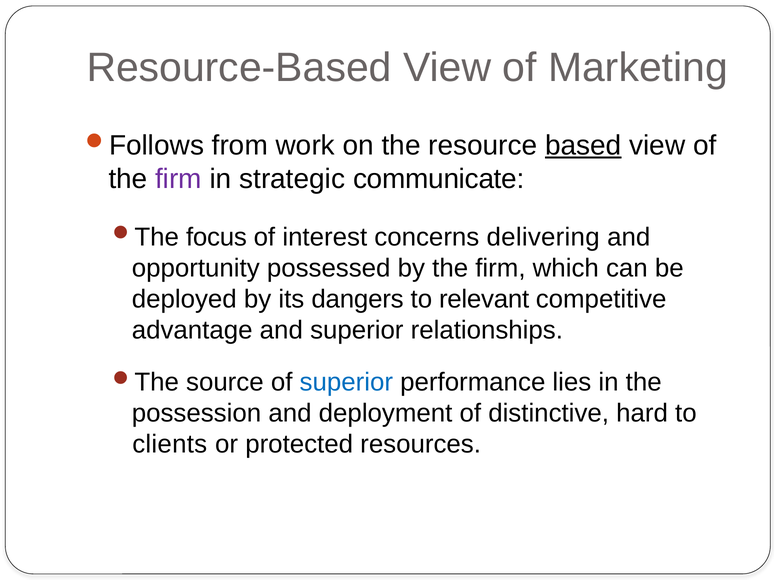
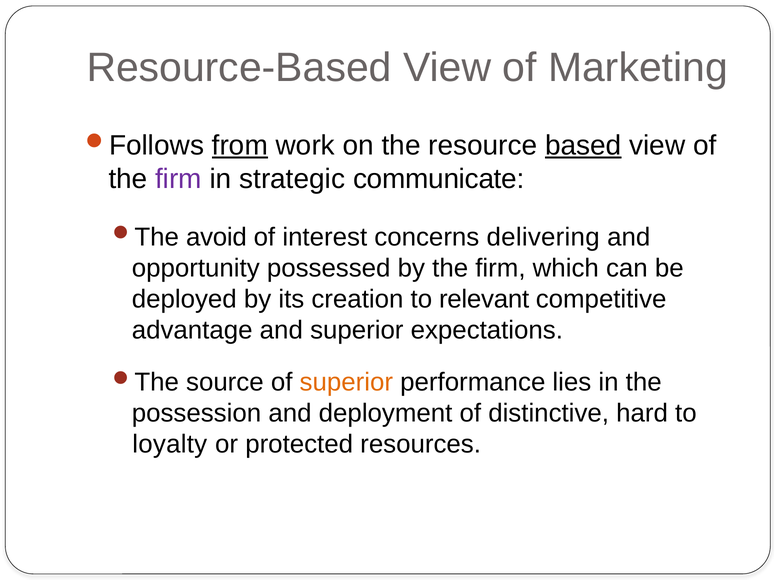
from underline: none -> present
focus: focus -> avoid
dangers: dangers -> creation
relationships: relationships -> expectations
superior at (346, 382) colour: blue -> orange
clients: clients -> loyalty
